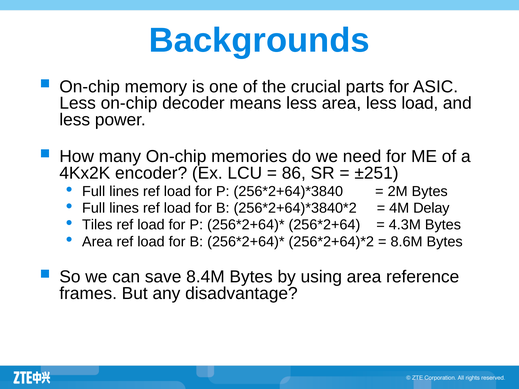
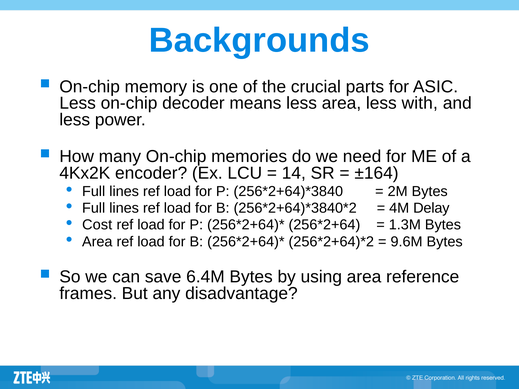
less load: load -> with
86: 86 -> 14
±251: ±251 -> ±164
Tiles: Tiles -> Cost
4.3M: 4.3M -> 1.3M
8.6M: 8.6M -> 9.6M
8.4M: 8.4M -> 6.4M
